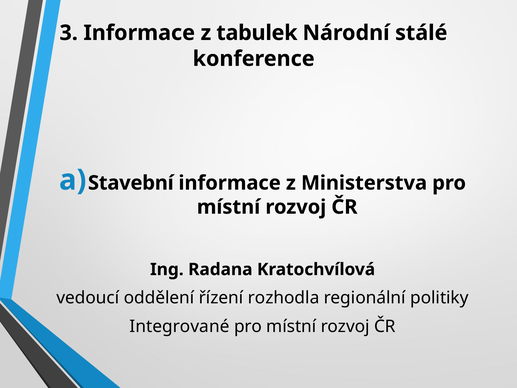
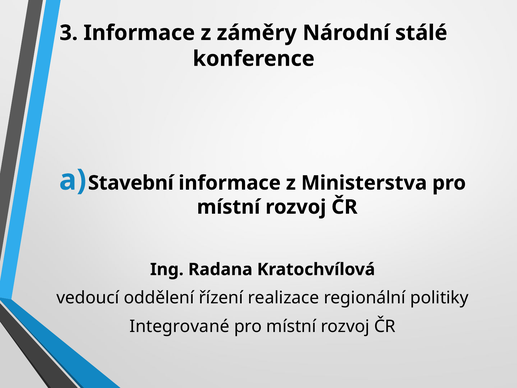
tabulek: tabulek -> záměry
rozhodla: rozhodla -> realizace
